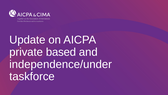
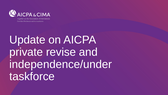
based: based -> revise
